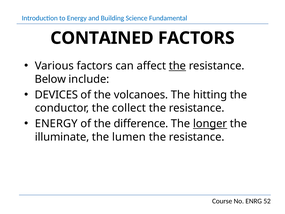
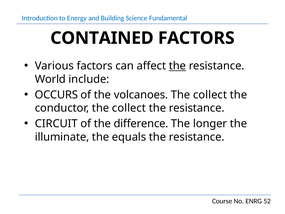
Below: Below -> World
DEVICES: DEVICES -> OCCURS
hitting at (210, 95): hitting -> collect
ENERGY at (56, 124): ENERGY -> CIRCUIT
longer underline: present -> none
lumen: lumen -> equals
